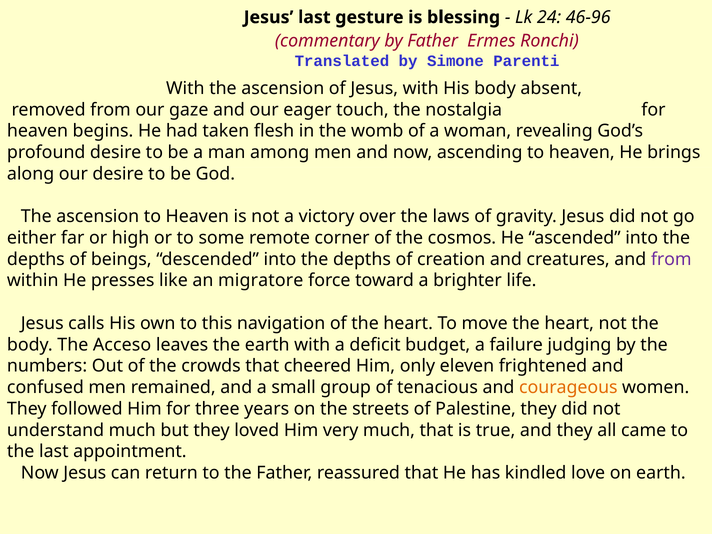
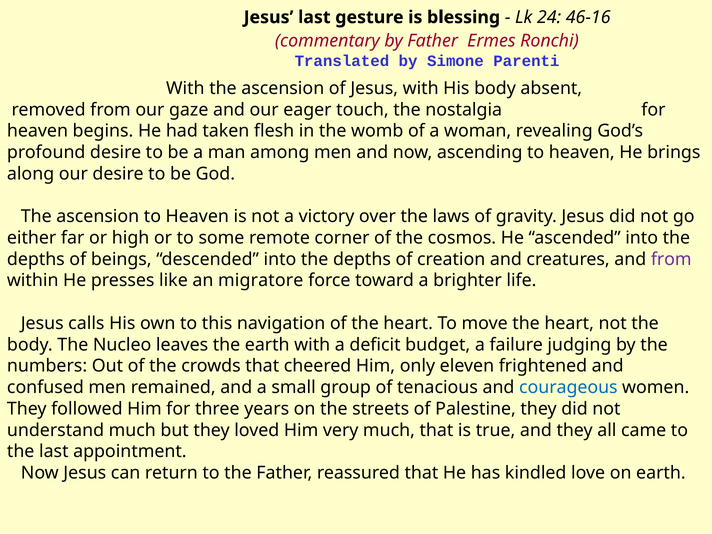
46-96: 46-96 -> 46-16
Acceso: Acceso -> Nucleo
courageous colour: orange -> blue
